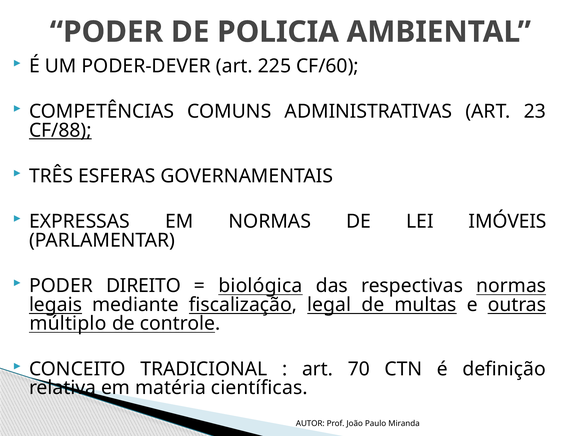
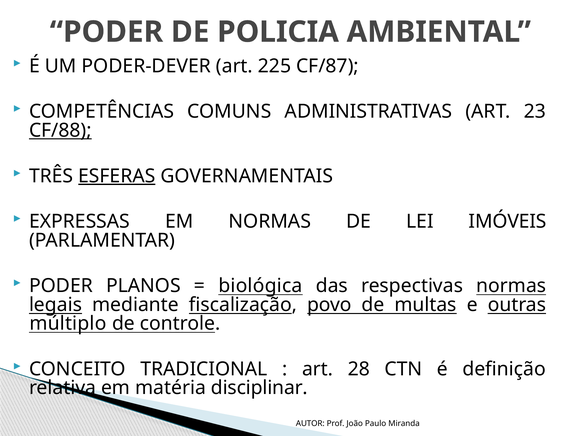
CF/60: CF/60 -> CF/87
ESFERAS underline: none -> present
DIREITO: DIREITO -> PLANOS
legal: legal -> povo
70: 70 -> 28
científicas: científicas -> disciplinar
